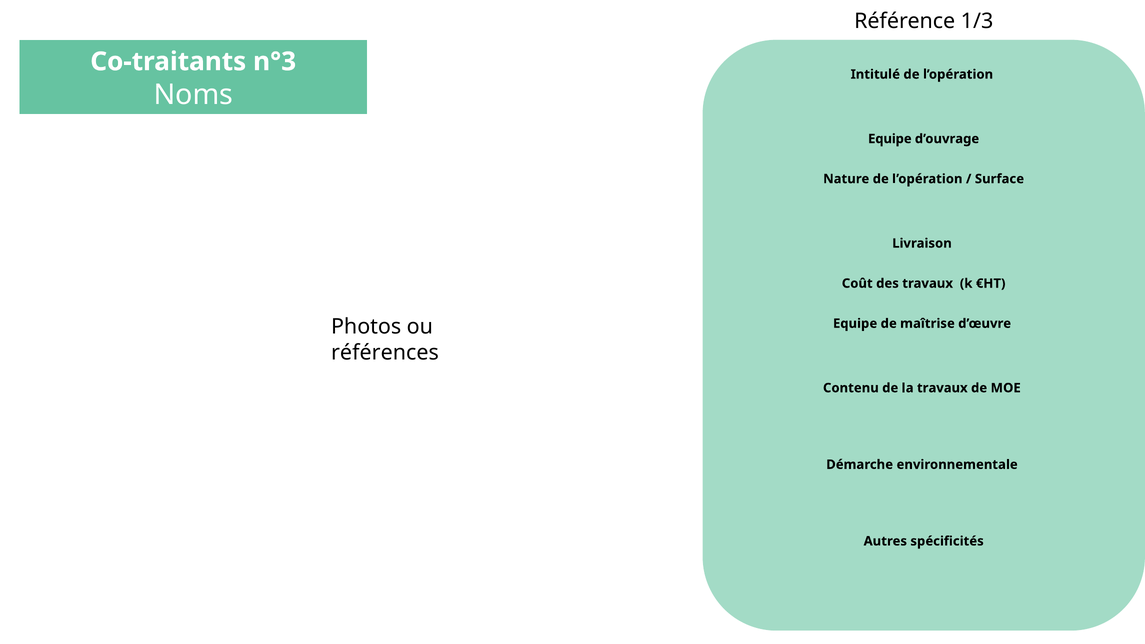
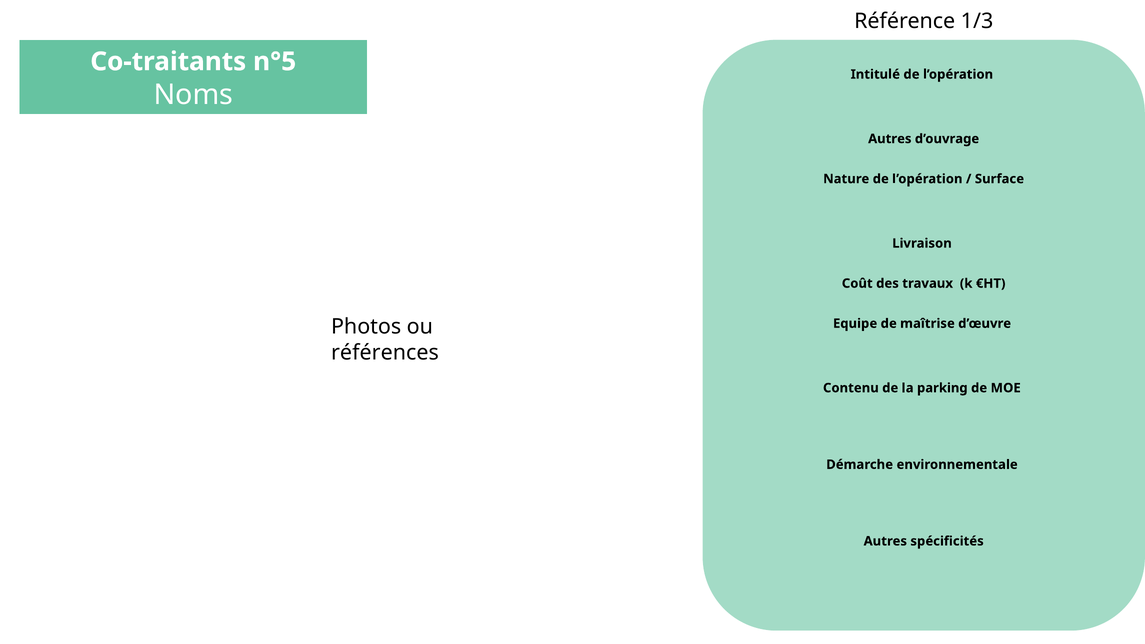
n°3: n°3 -> n°5
Equipe at (890, 139): Equipe -> Autres
la travaux: travaux -> parking
